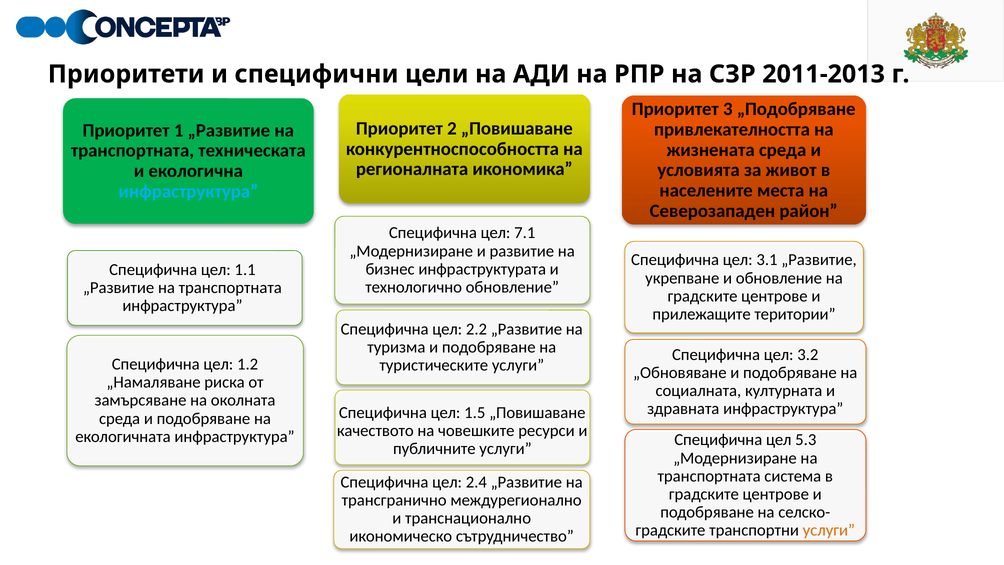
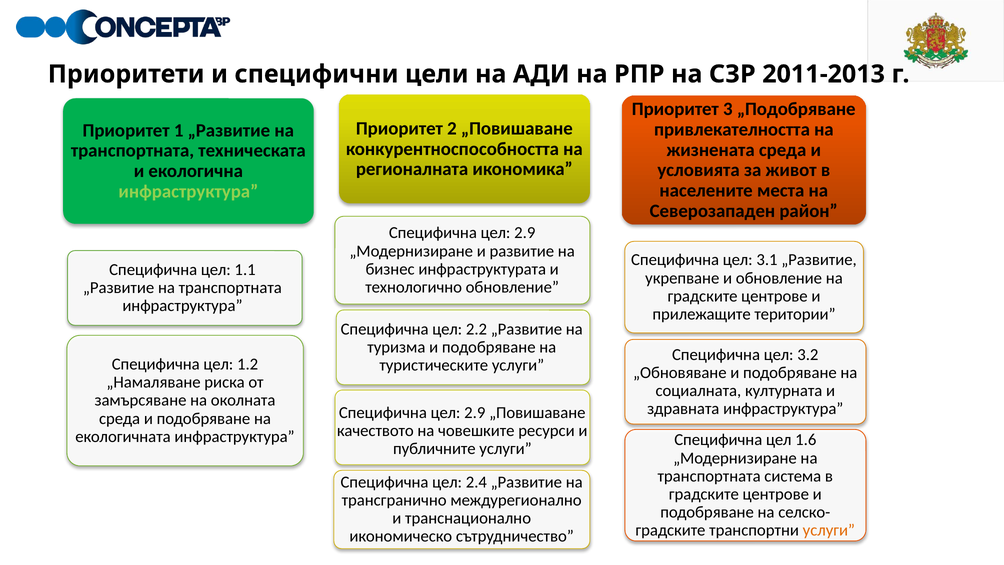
инфраструктура at (188, 191) colour: light blue -> light green
7.1 at (525, 233): 7.1 -> 2.9
1.5 at (475, 413): 1.5 -> 2.9
5.3: 5.3 -> 1.6
